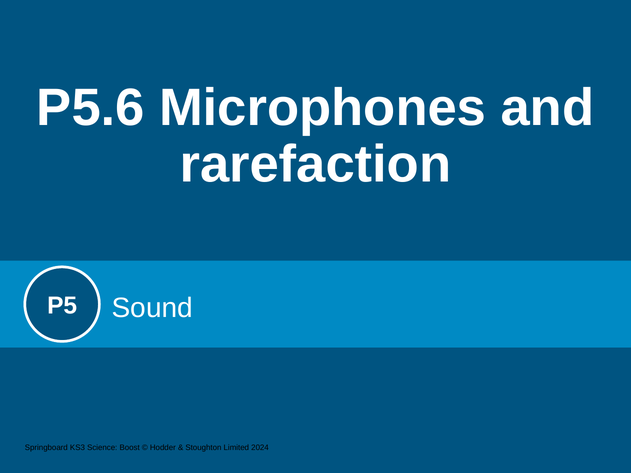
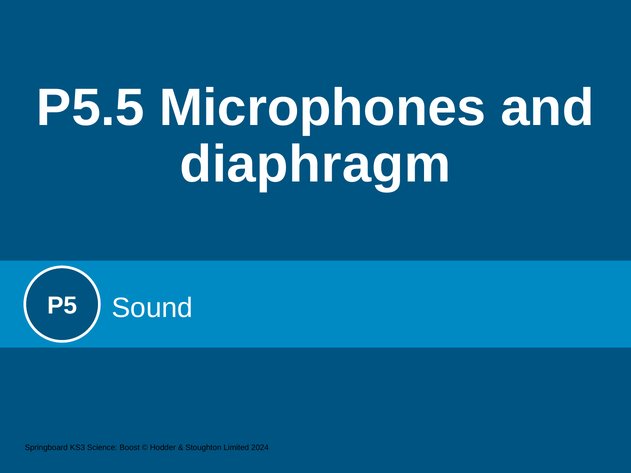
P5.6: P5.6 -> P5.5
rarefaction: rarefaction -> diaphragm
